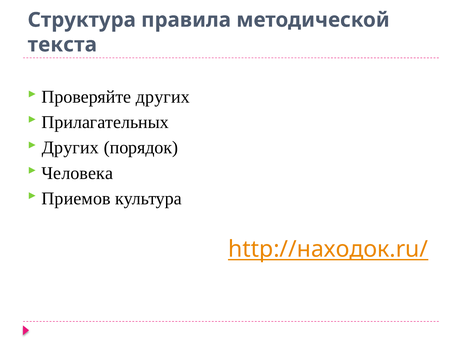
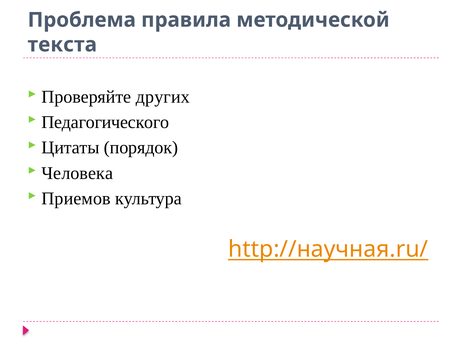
Структура: Структура -> Проблема
Прилагательных: Прилагательных -> Педагогического
Других at (70, 147): Других -> Цитаты
http://находок.ru/: http://находок.ru/ -> http://научная.ru/
